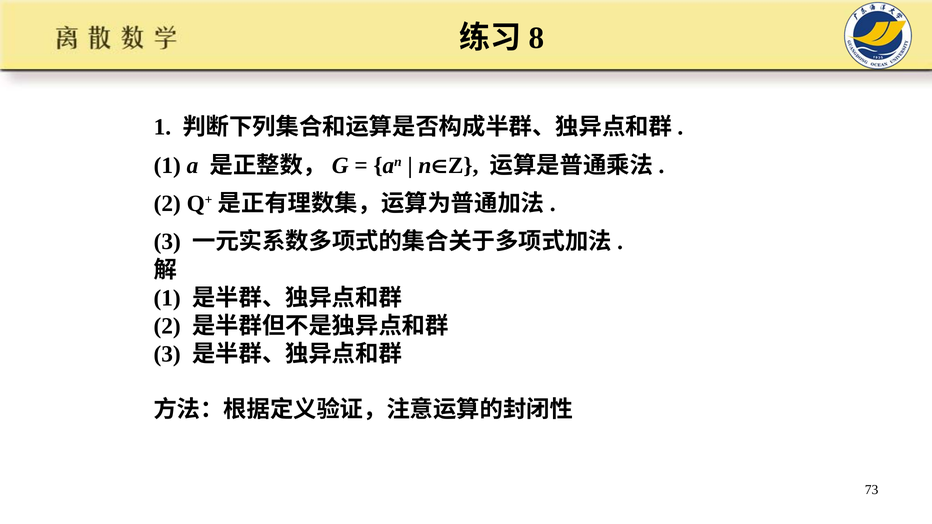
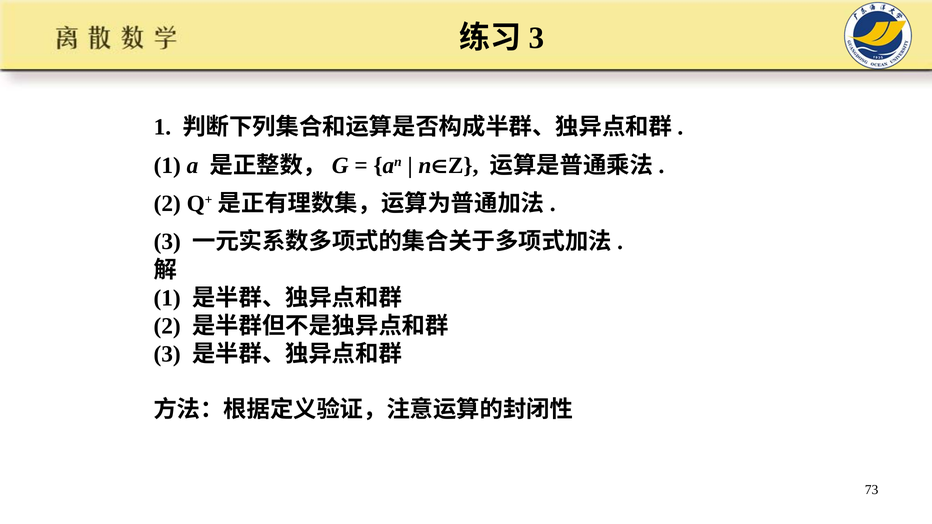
8 at (537, 38): 8 -> 3
